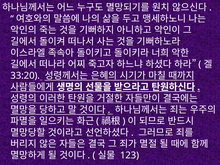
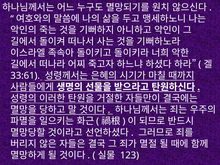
33:20: 33:20 -> 33:61
